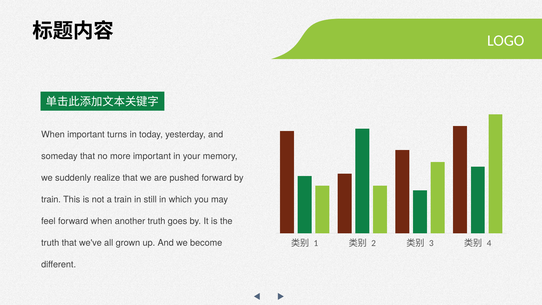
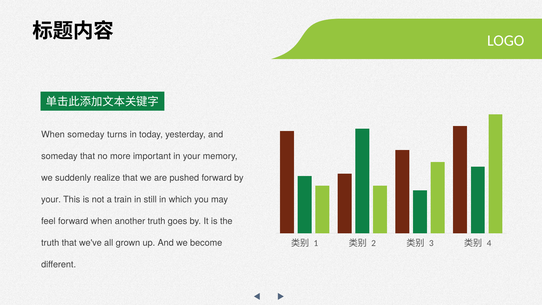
When important: important -> someday
train at (51, 199): train -> your
